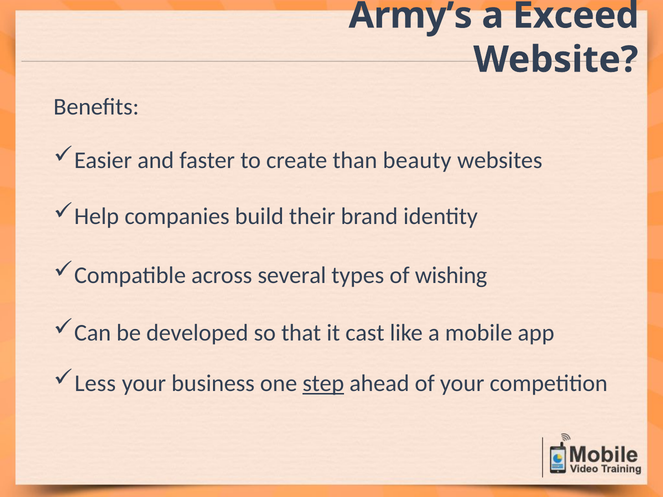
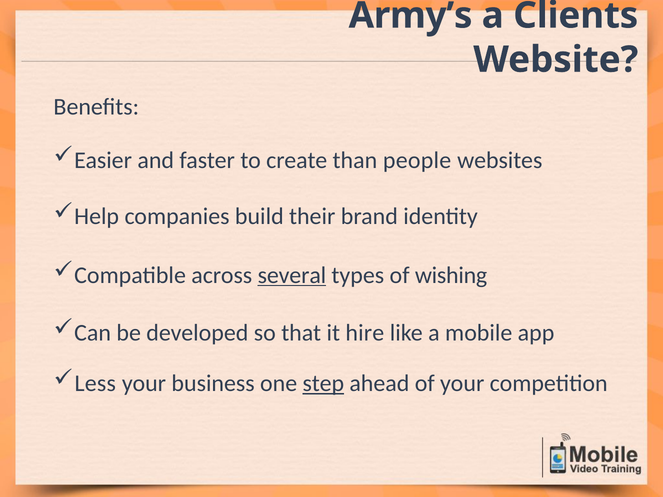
Exceed: Exceed -> Clients
beauty: beauty -> people
several underline: none -> present
cast: cast -> hire
